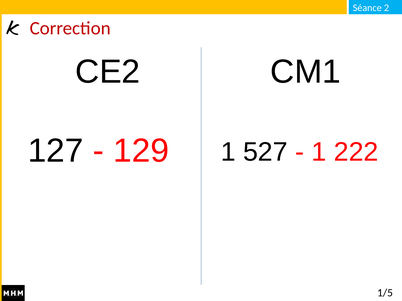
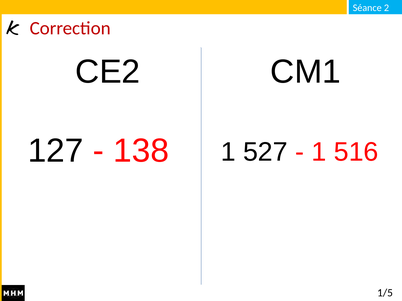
129: 129 -> 138
222: 222 -> 516
